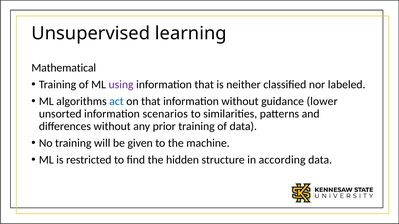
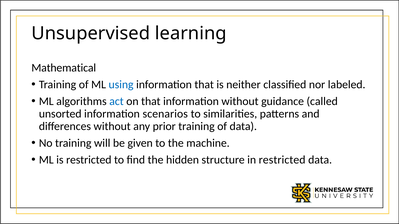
using colour: purple -> blue
lower: lower -> called
in according: according -> restricted
